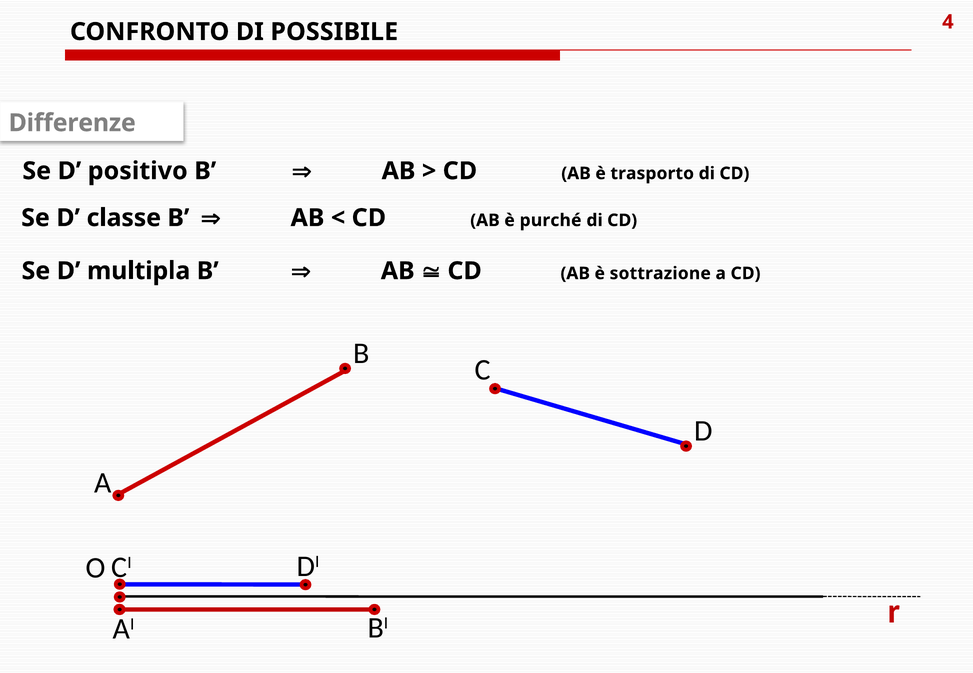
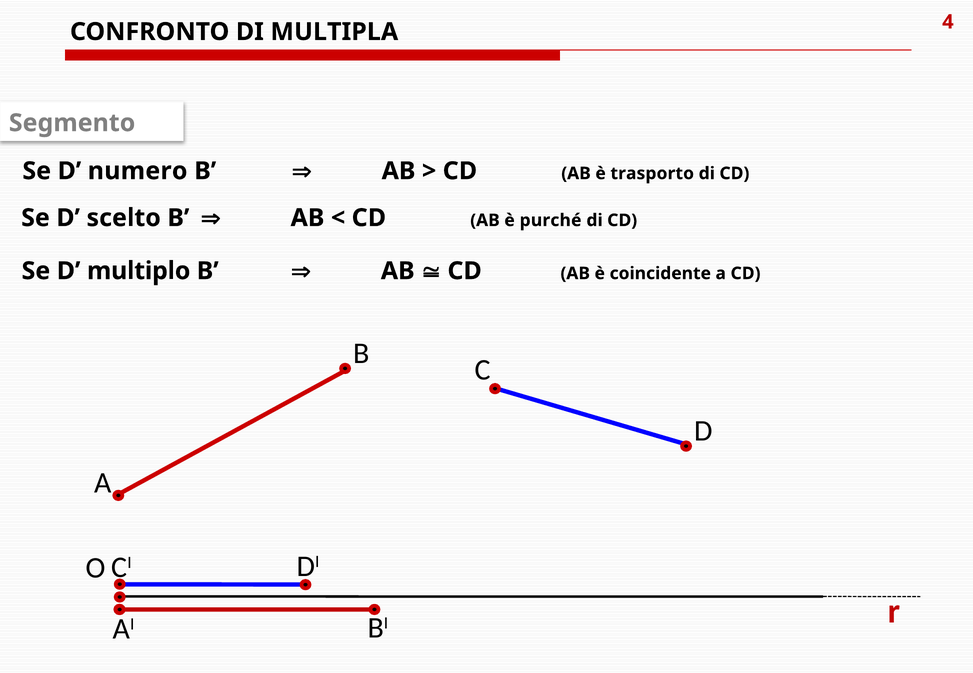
POSSIBILE: POSSIBILE -> MULTIPLA
Differenze: Differenze -> Segmento
positivo: positivo -> numero
classe: classe -> scelto
multipla: multipla -> multiplo
sottrazione: sottrazione -> coincidente
